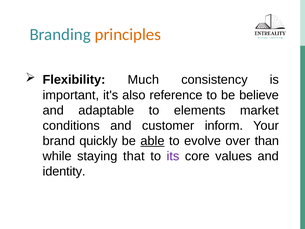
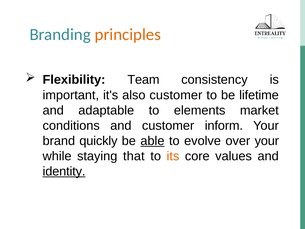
Much: Much -> Team
also reference: reference -> customer
believe: believe -> lifetime
over than: than -> your
its colour: purple -> orange
identity underline: none -> present
